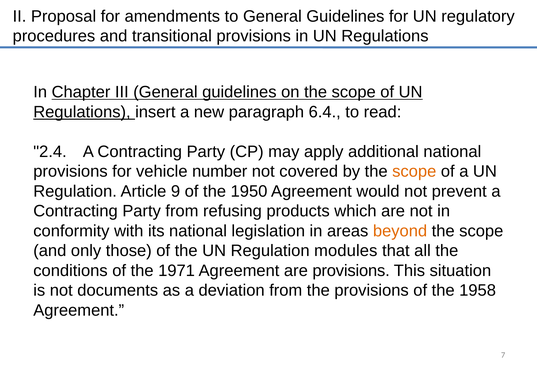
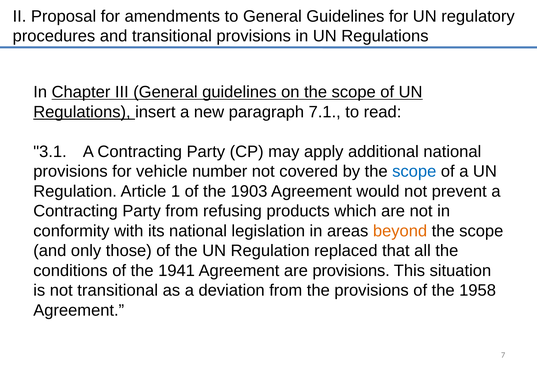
6.4: 6.4 -> 7.1
2.4: 2.4 -> 3.1
scope at (414, 171) colour: orange -> blue
9: 9 -> 1
1950: 1950 -> 1903
modules: modules -> replaced
1971: 1971 -> 1941
not documents: documents -> transitional
